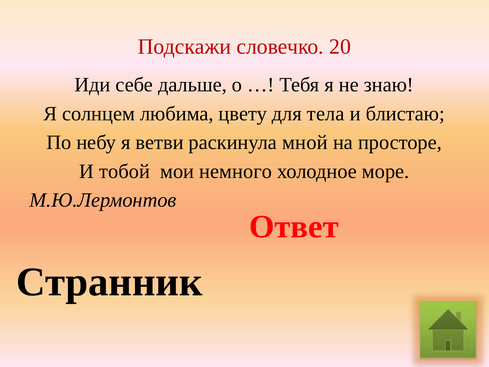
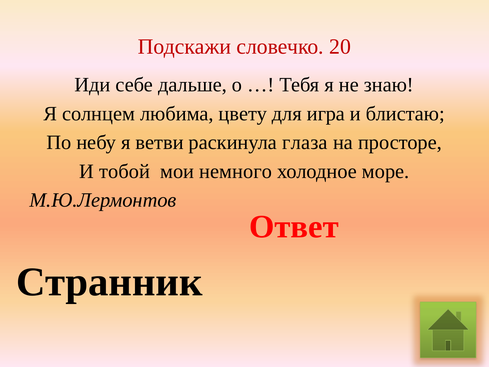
тела: тела -> игра
мной: мной -> глаза
